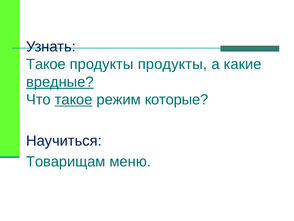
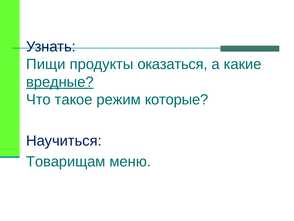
Такое at (46, 64): Такое -> Пищи
продукты продукты: продукты -> оказаться
такое at (74, 99) underline: present -> none
